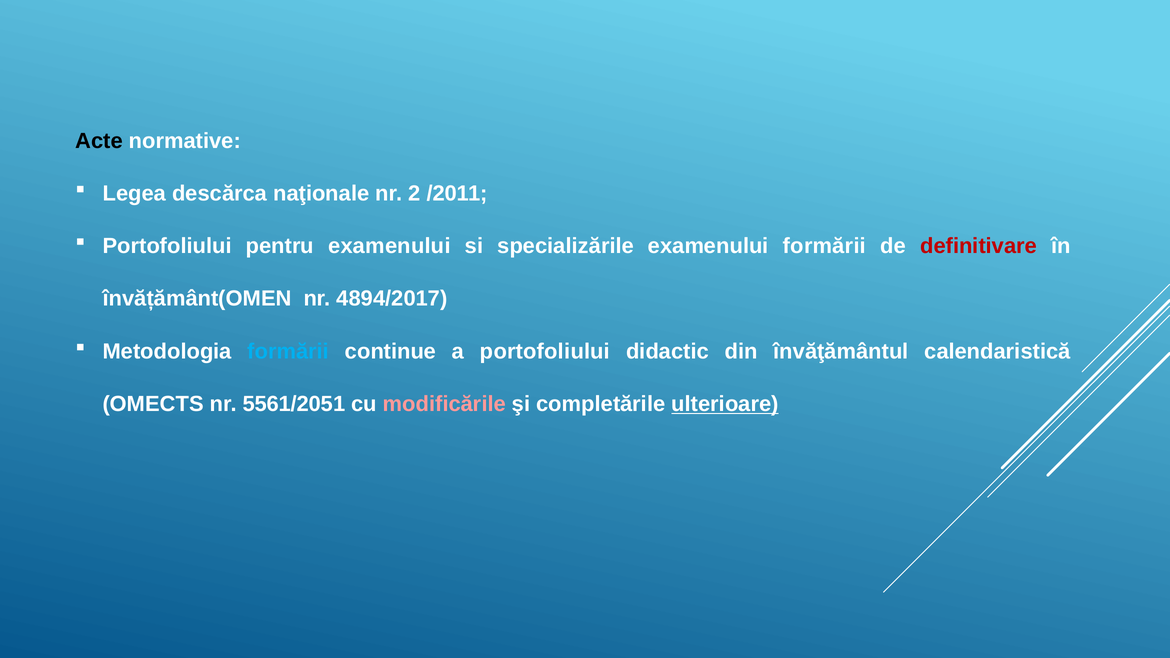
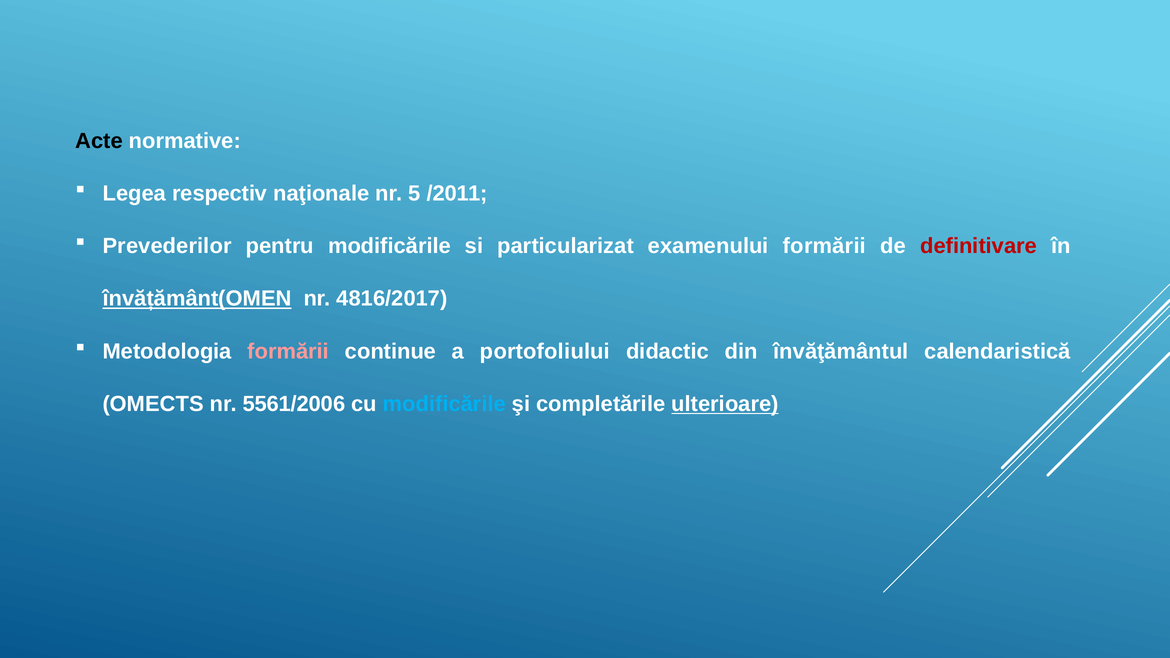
descărca: descărca -> respectiv
2: 2 -> 5
Portofoliului at (167, 246): Portofoliului -> Prevederilor
pentru examenului: examenului -> modificările
specializările: specializările -> particularizat
învățământ(OMEN underline: none -> present
4894/2017: 4894/2017 -> 4816/2017
formării at (288, 351) colour: light blue -> pink
5561/2051: 5561/2051 -> 5561/2006
modificările at (444, 404) colour: pink -> light blue
